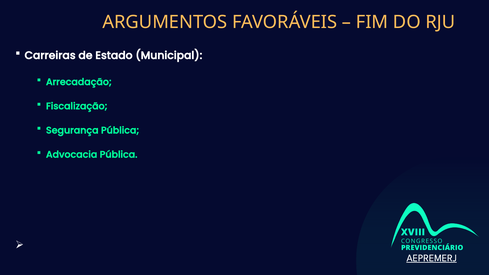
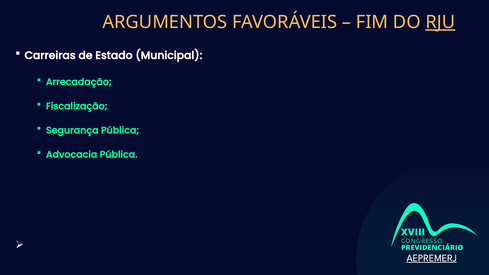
RJU underline: none -> present
